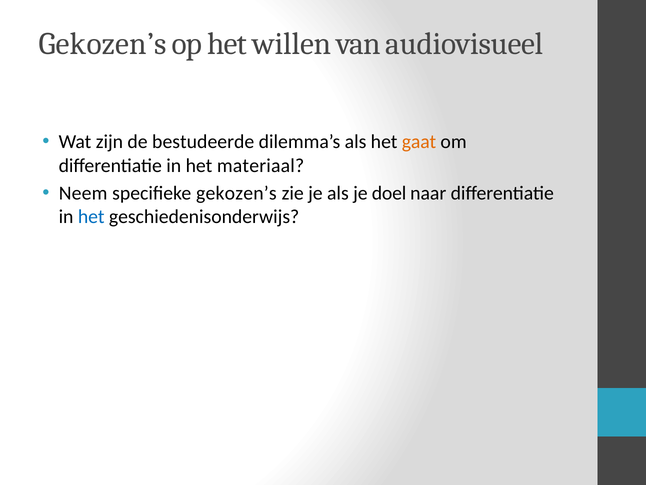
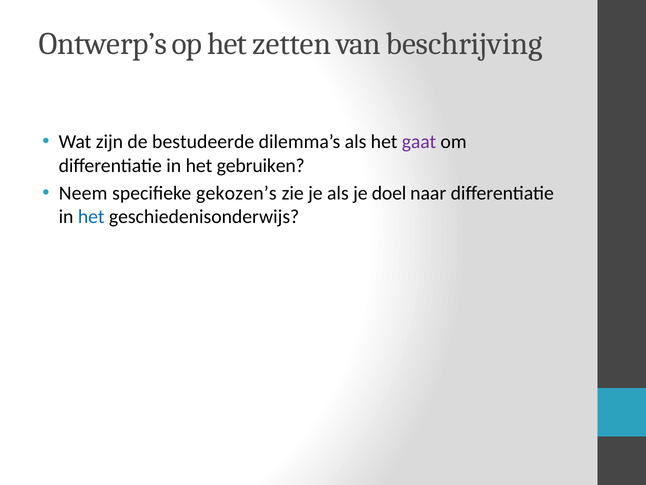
Gekozen’s at (103, 44): Gekozen’s -> Ontwerp’s
willen: willen -> zetten
audiovisueel: audiovisueel -> beschrijving
gaat colour: orange -> purple
materiaal: materiaal -> gebruiken
